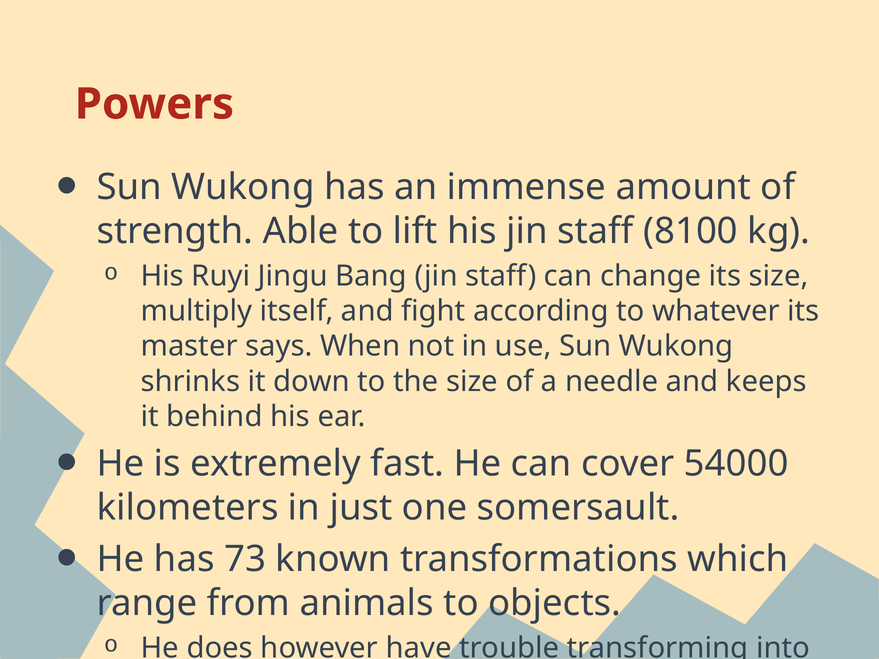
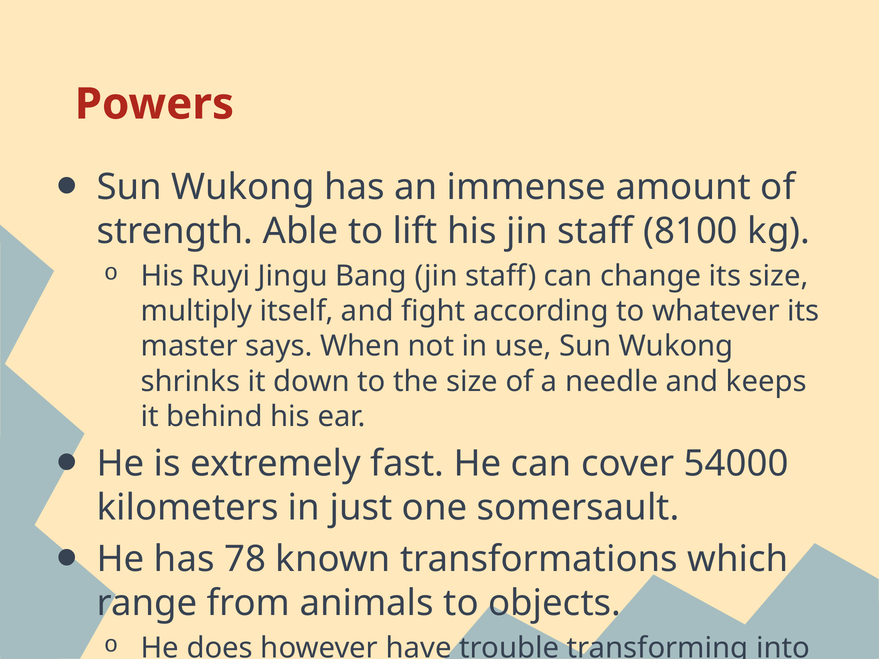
73: 73 -> 78
